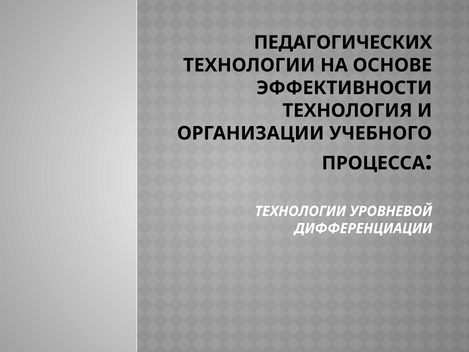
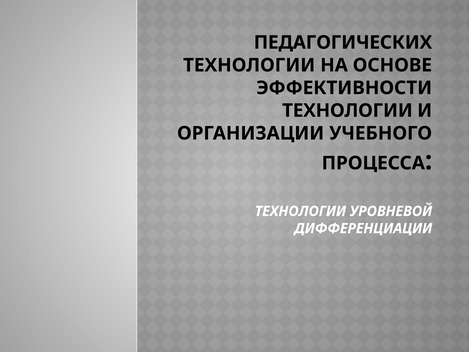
ТЕХНОЛОГИЯ at (347, 110): ТЕХНОЛОГИЯ -> ТЕХНОЛОГИИ
